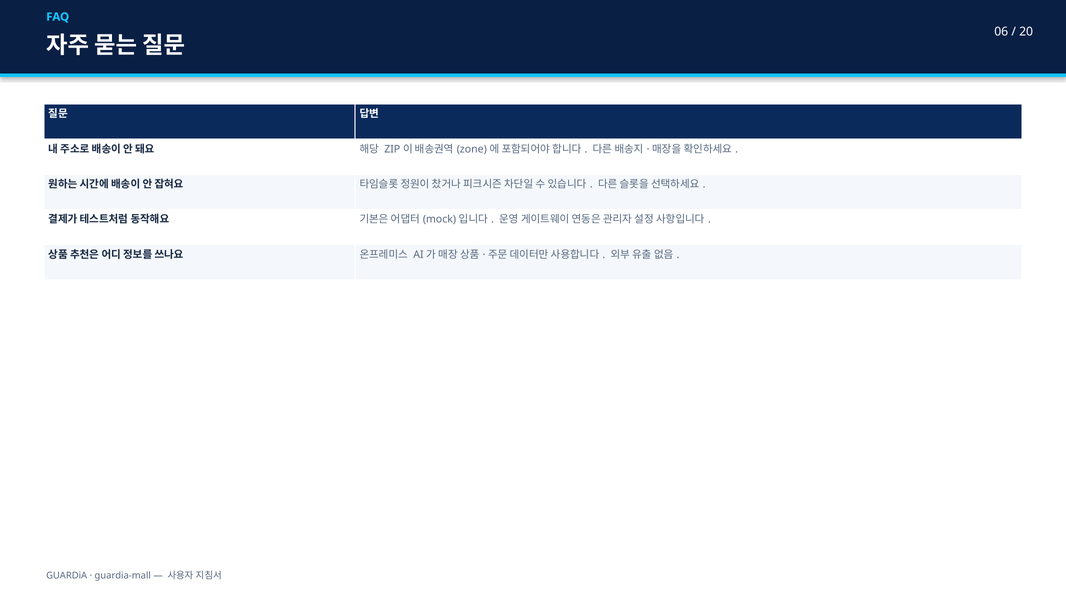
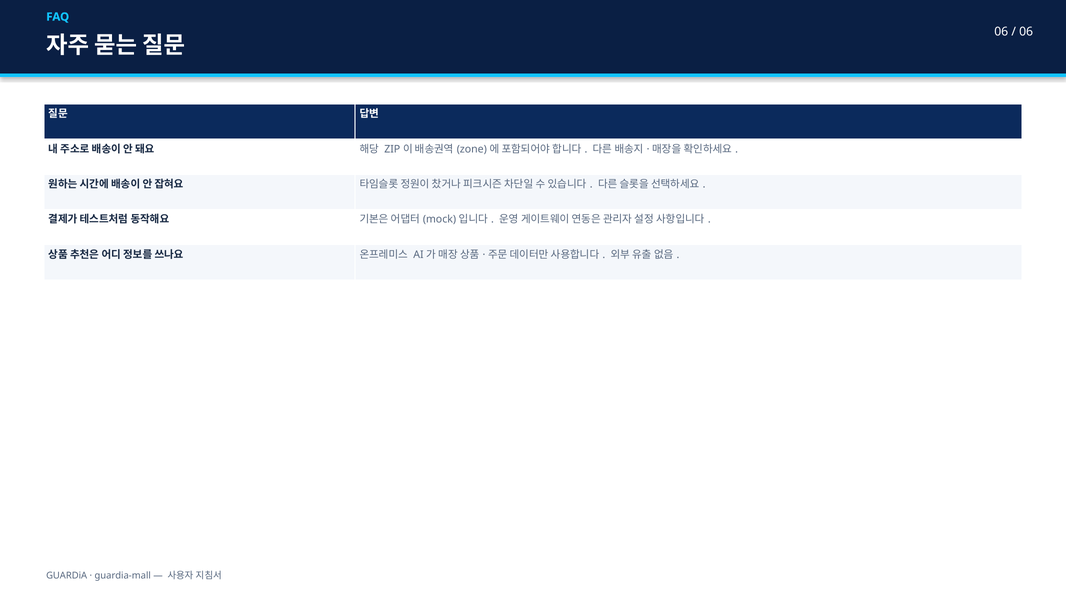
20 at (1026, 32): 20 -> 06
